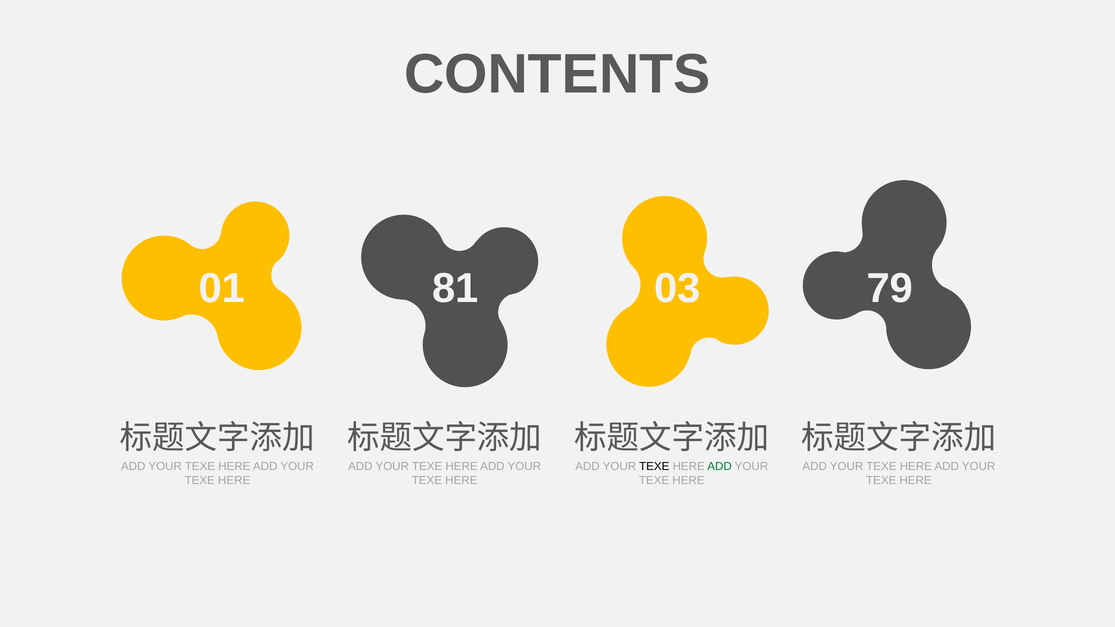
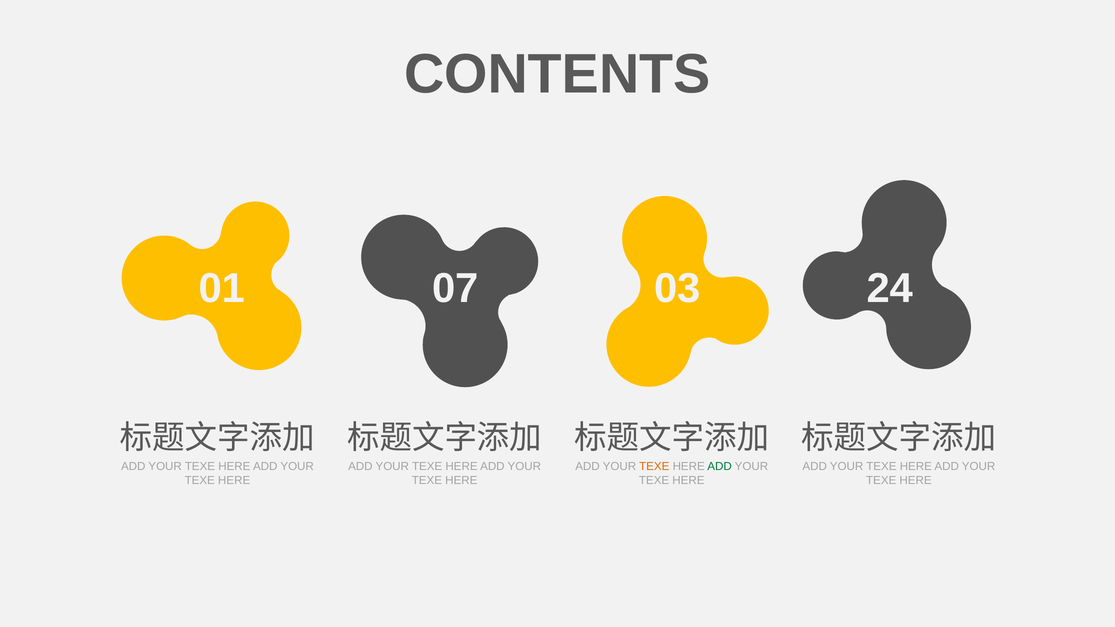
81: 81 -> 07
79: 79 -> 24
TEXE at (654, 466) colour: black -> orange
